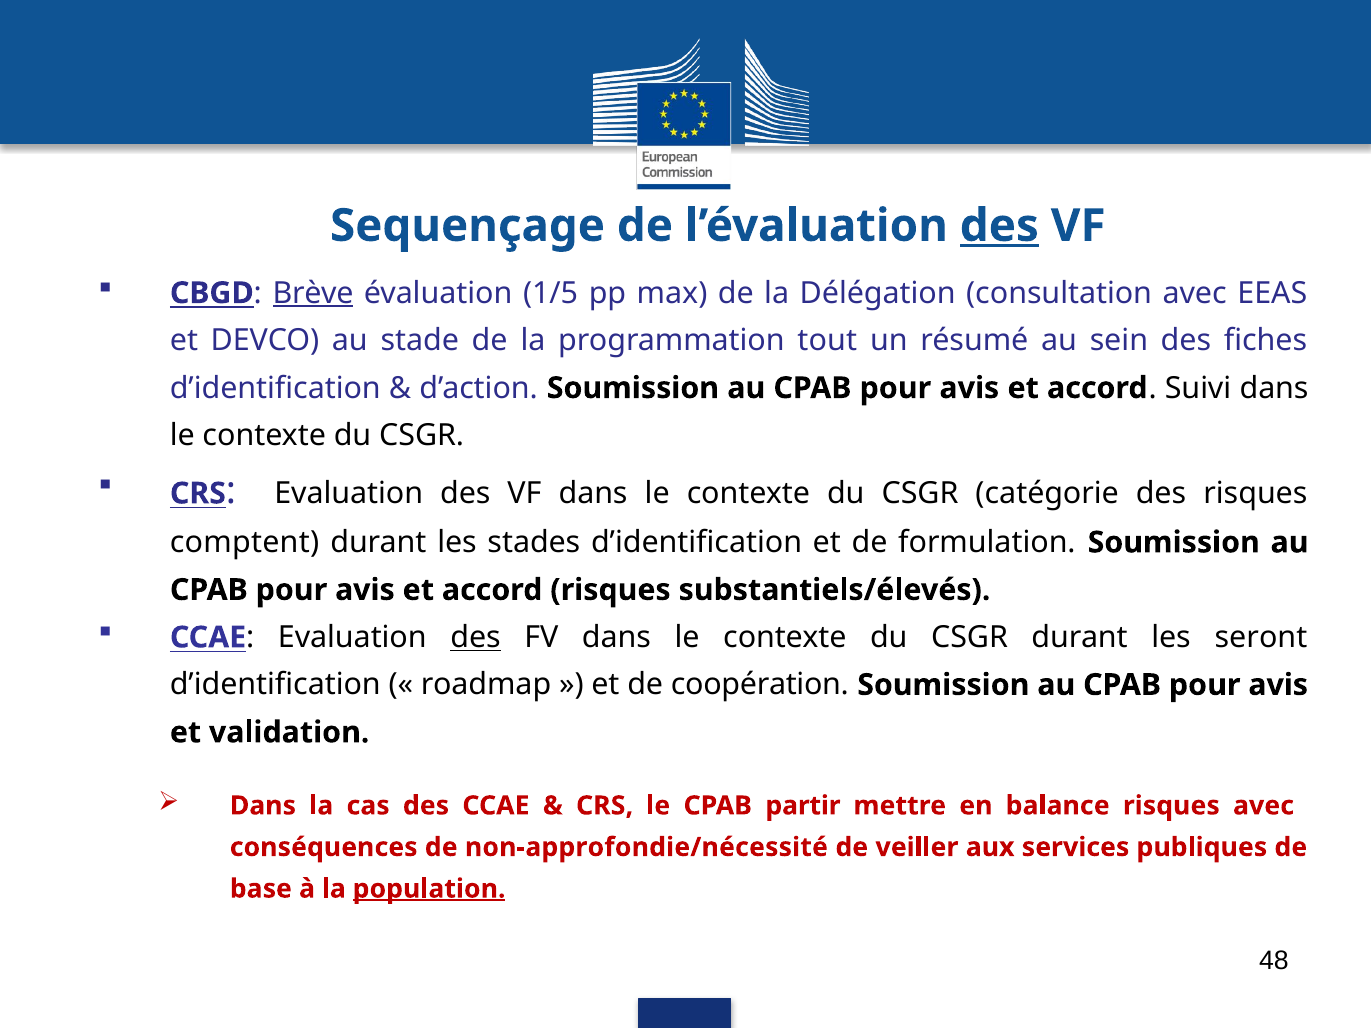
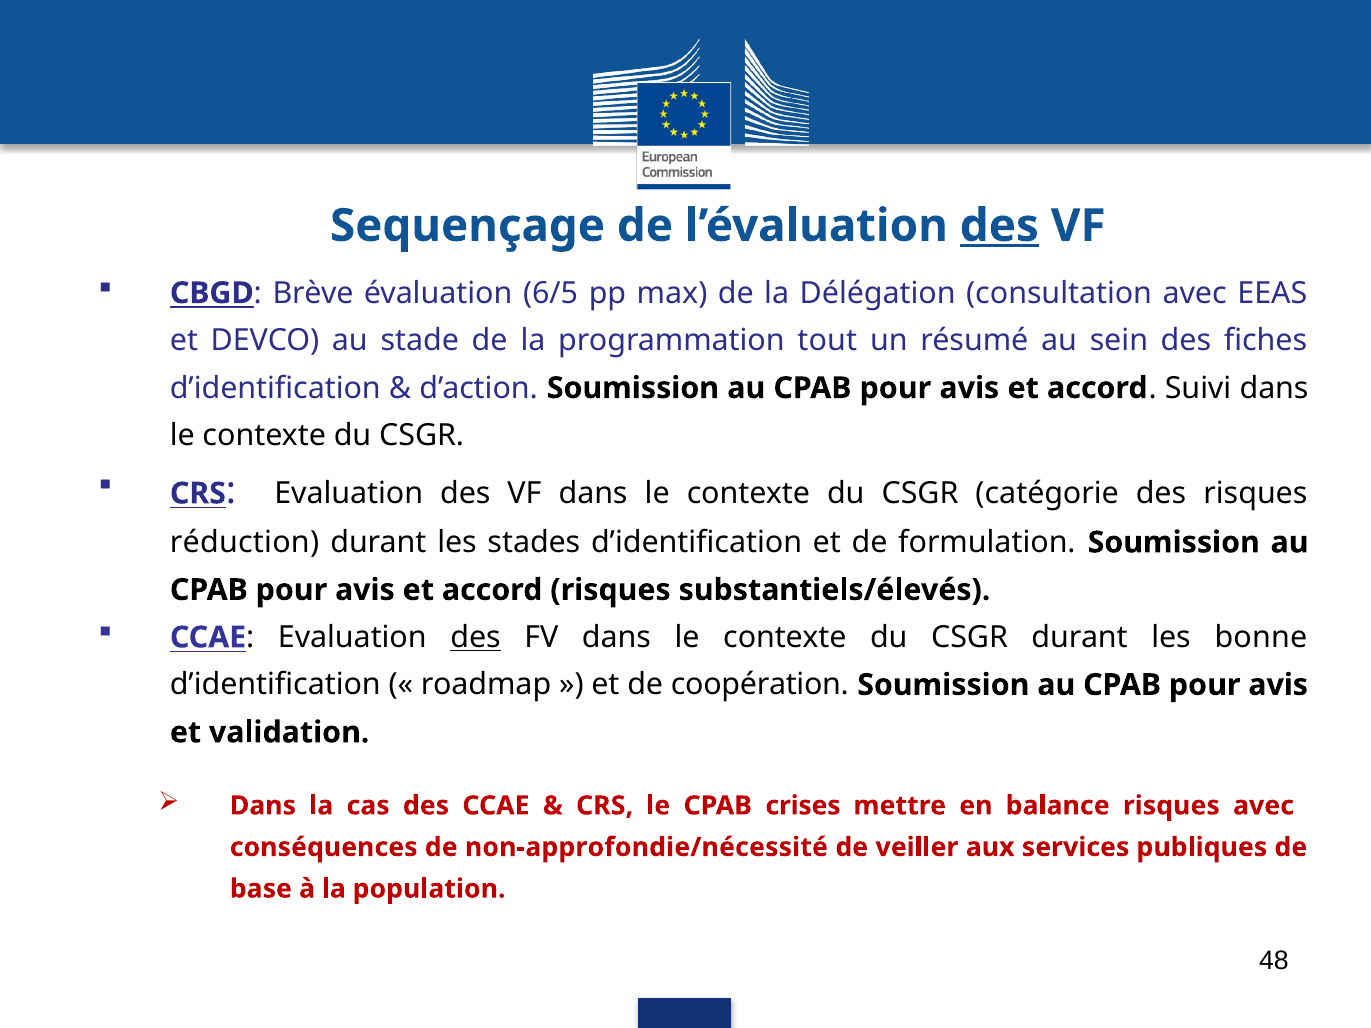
Brève underline: present -> none
1/5: 1/5 -> 6/5
comptent: comptent -> réduction
seront: seront -> bonne
partir: partir -> crises
population underline: present -> none
